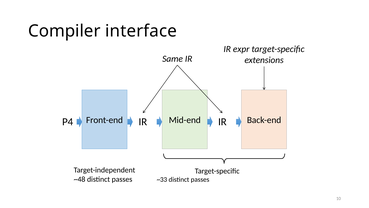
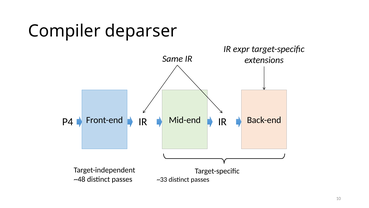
interface: interface -> deparser
